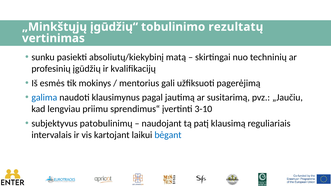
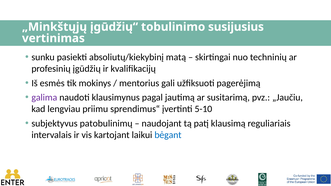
rezultatų: rezultatų -> susijusius
galima colour: blue -> purple
3-10: 3-10 -> 5-10
